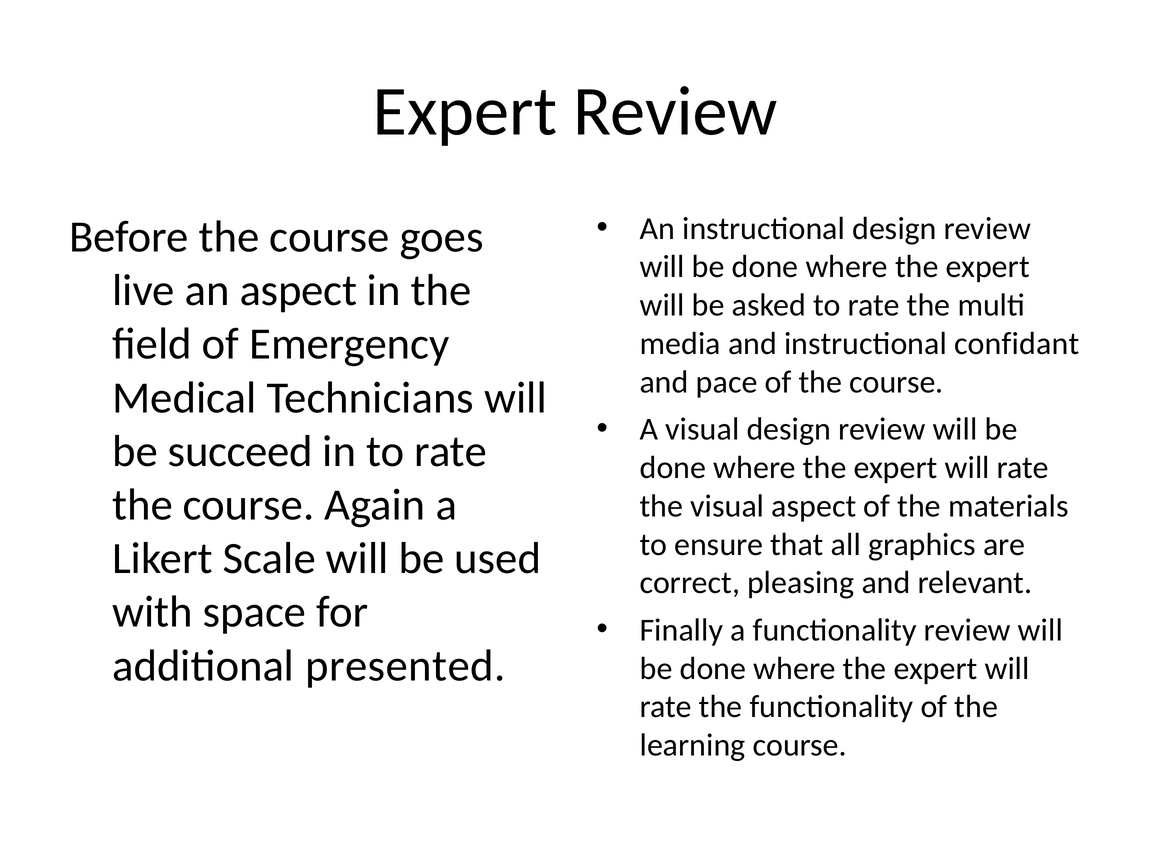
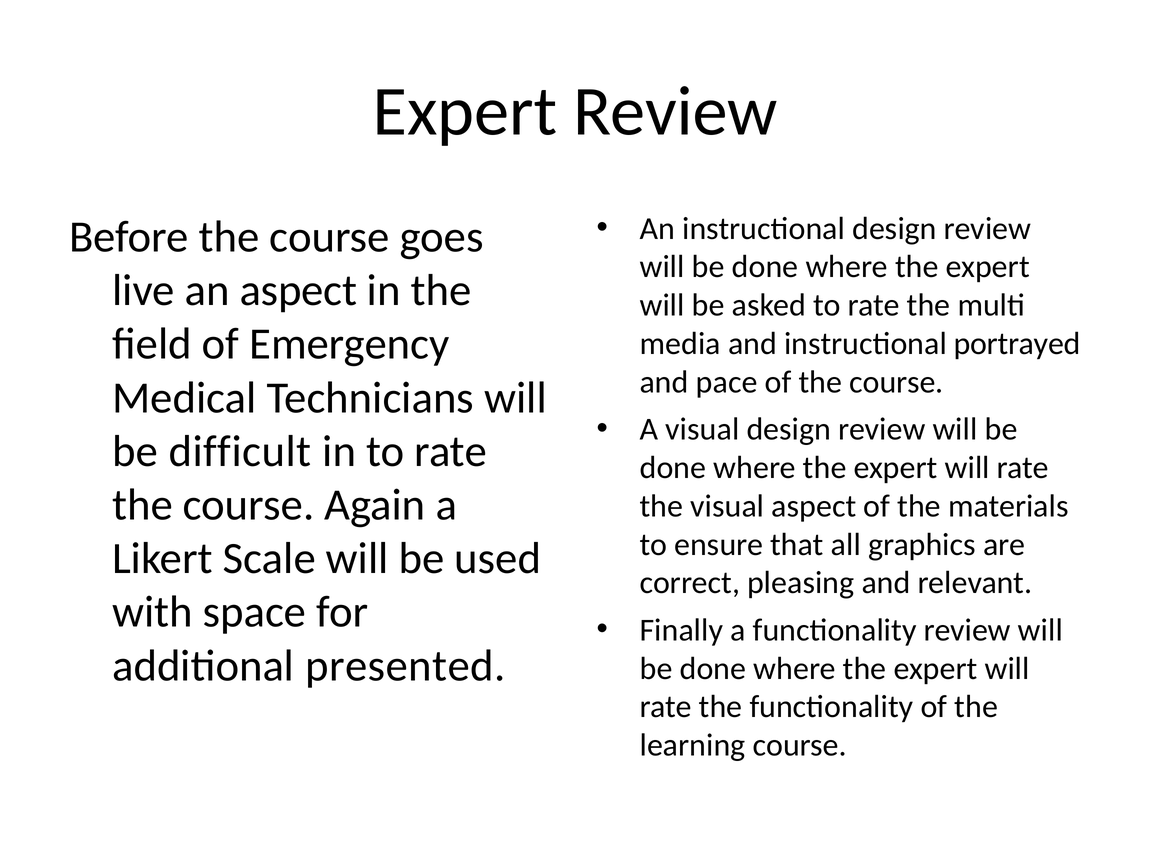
confidant: confidant -> portrayed
succeed: succeed -> difficult
